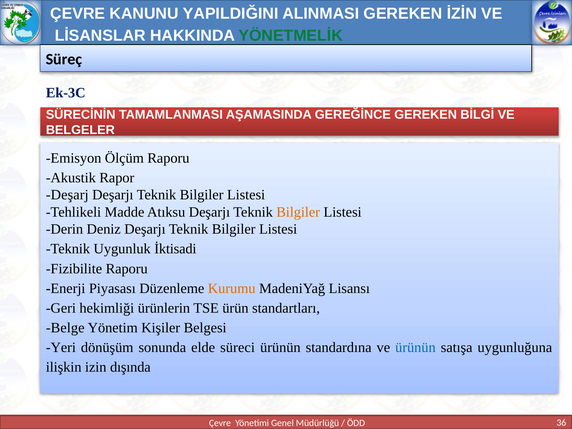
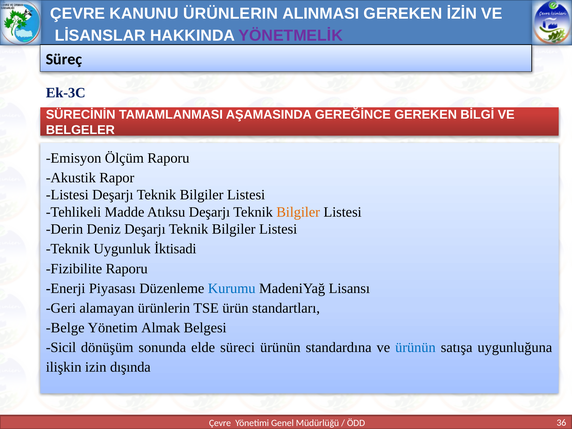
KANUNU YAPILDIĞINI: YAPILDIĞINI -> ÜRÜNLERIN
YÖNETMELİK colour: green -> purple
Deşarj at (67, 195): Deşarj -> Listesi
Kurumu colour: orange -> blue
hekimliği: hekimliği -> alamayan
Kişiler: Kişiler -> Almak
Yeri: Yeri -> Sicil
